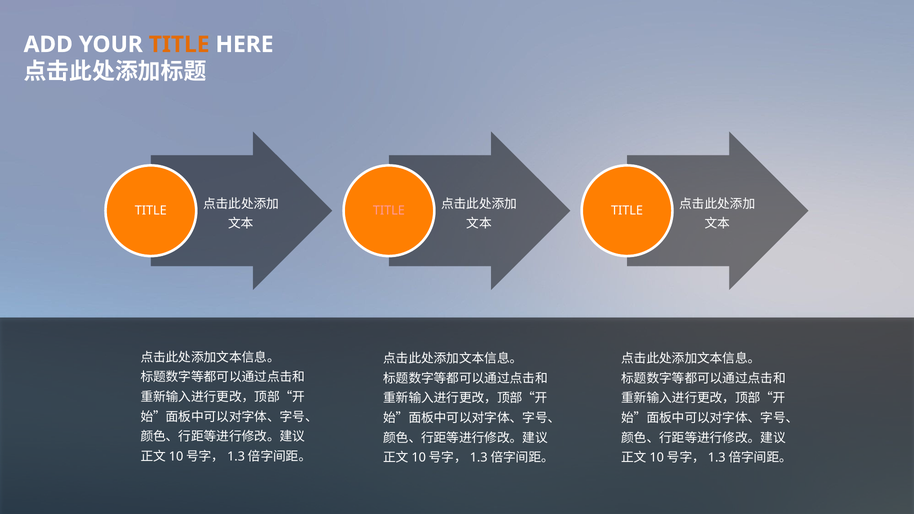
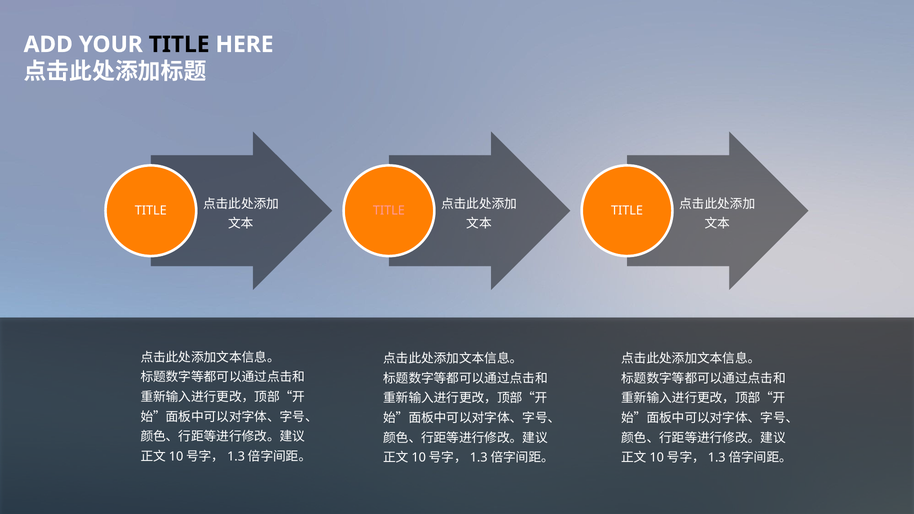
TITLE at (179, 44) colour: orange -> black
